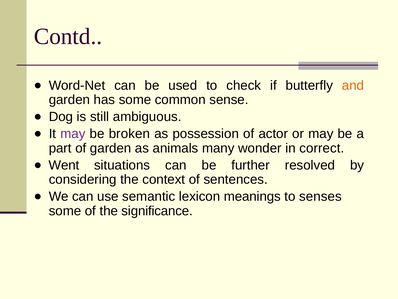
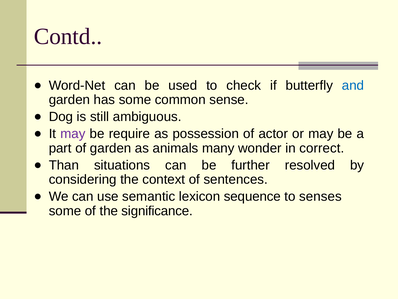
and colour: orange -> blue
broken: broken -> require
Went: Went -> Than
meanings: meanings -> sequence
